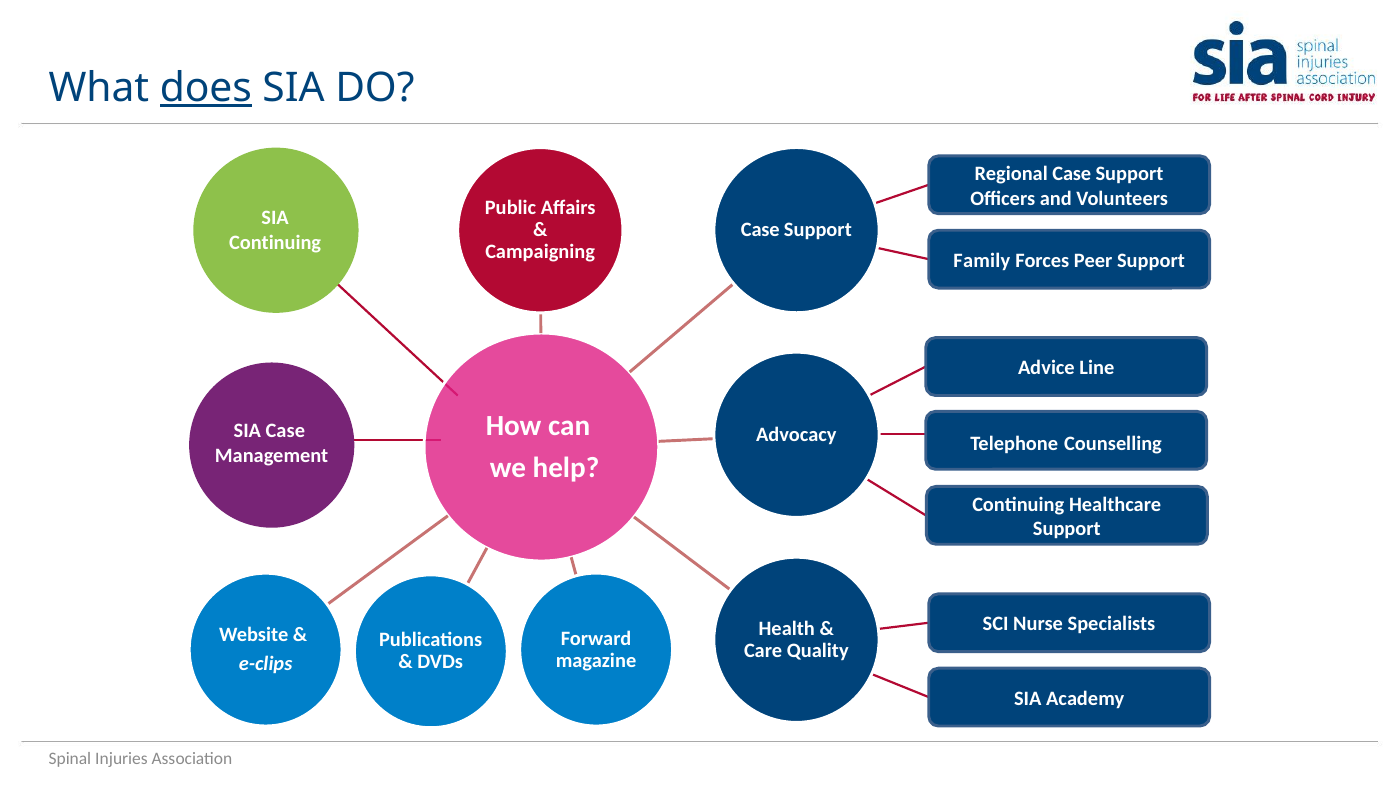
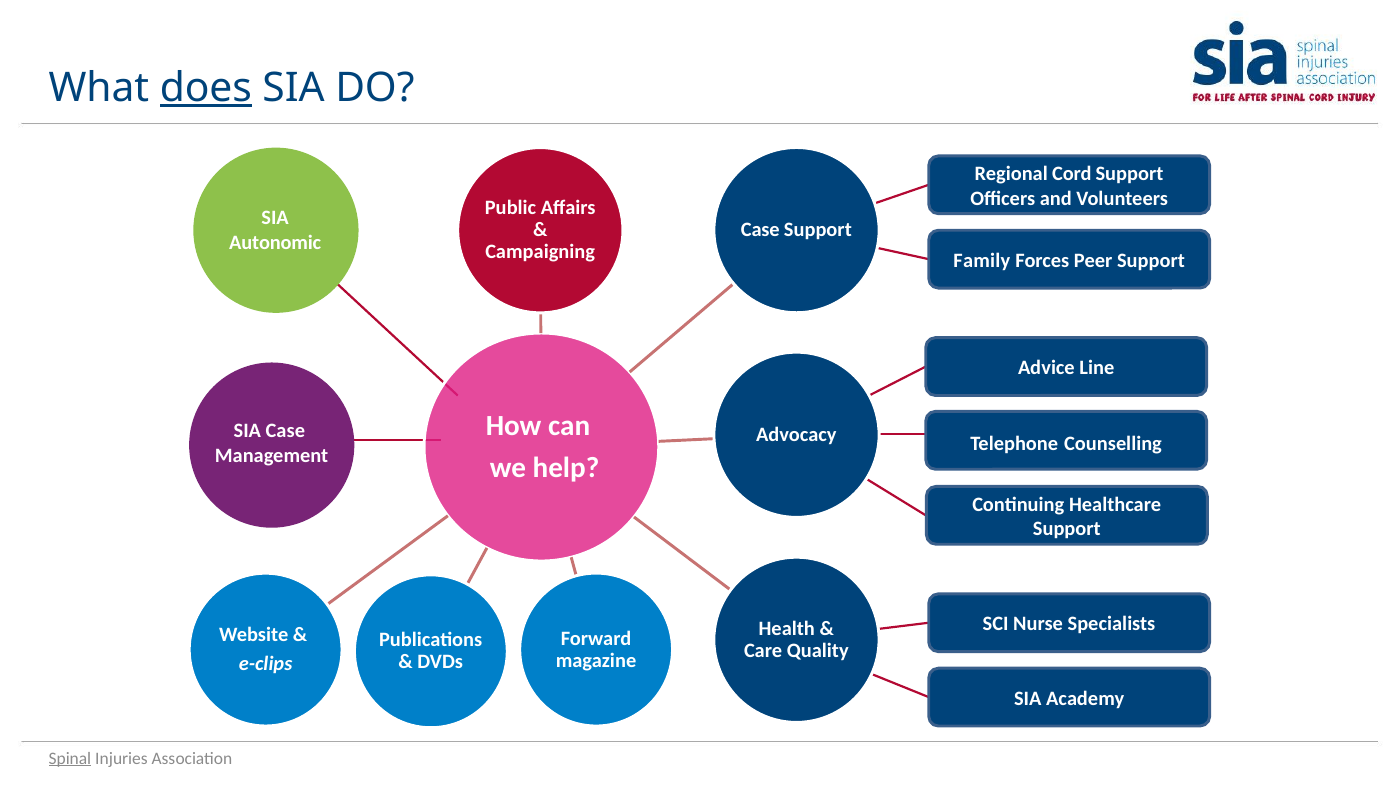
Regional Case: Case -> Cord
Continuing at (275, 242): Continuing -> Autonomic
Spinal underline: none -> present
